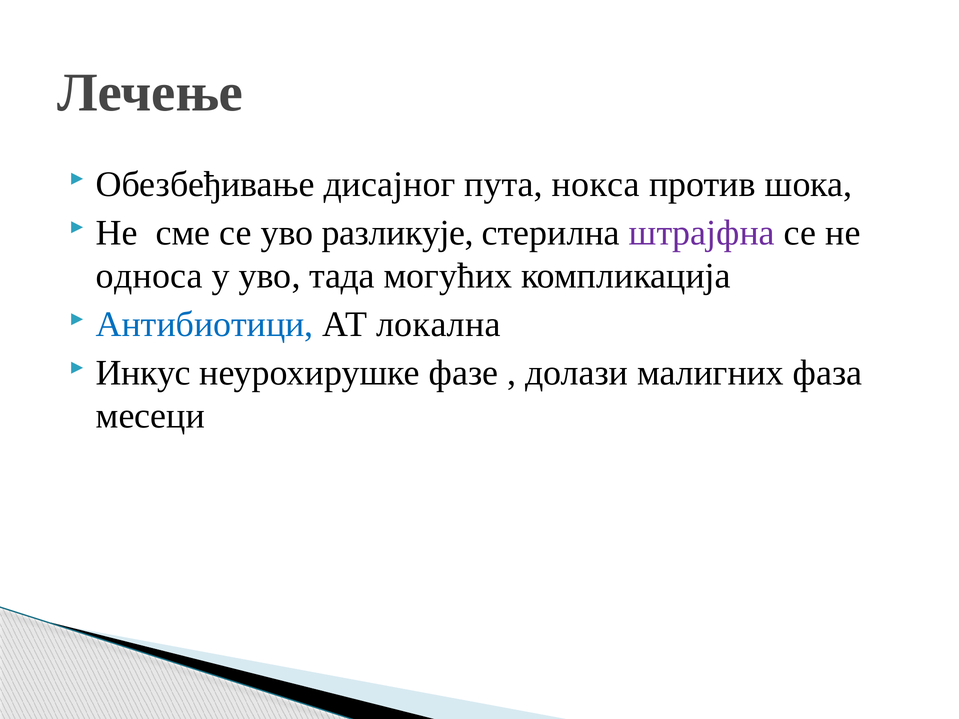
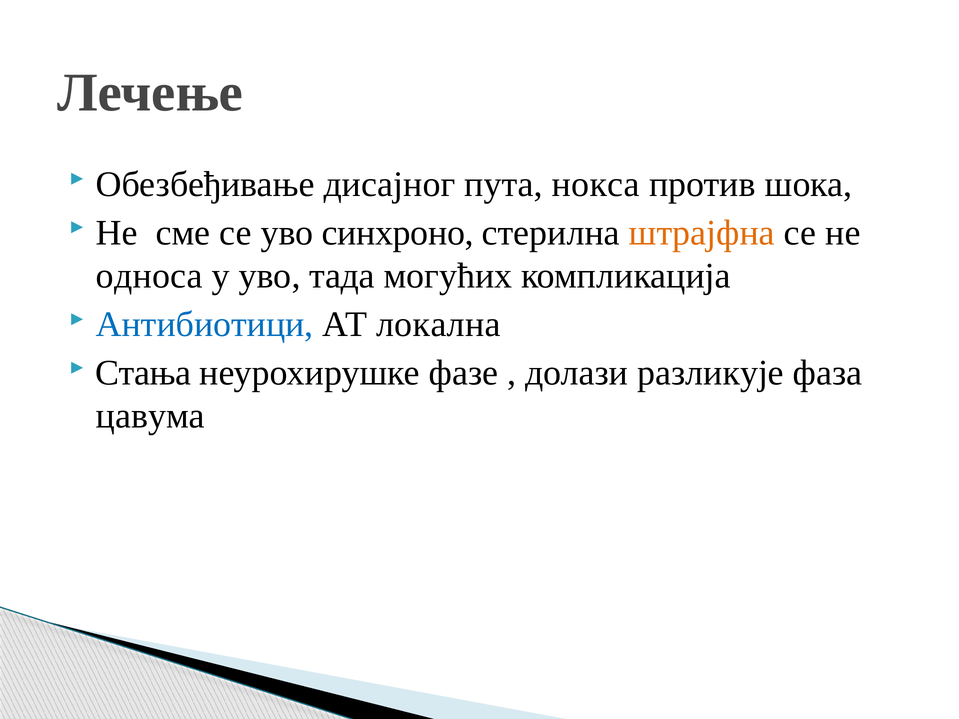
разликује: разликује -> синхроно
штрајфна colour: purple -> orange
Инкус: Инкус -> Стања
малигних: малигних -> разликује
месеци: месеци -> цавума
